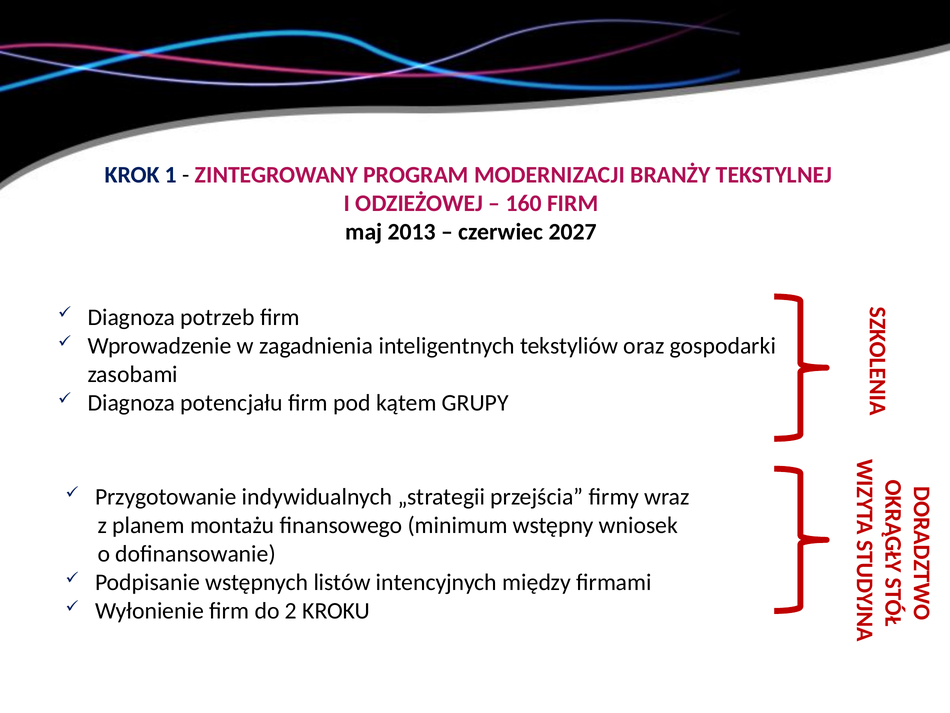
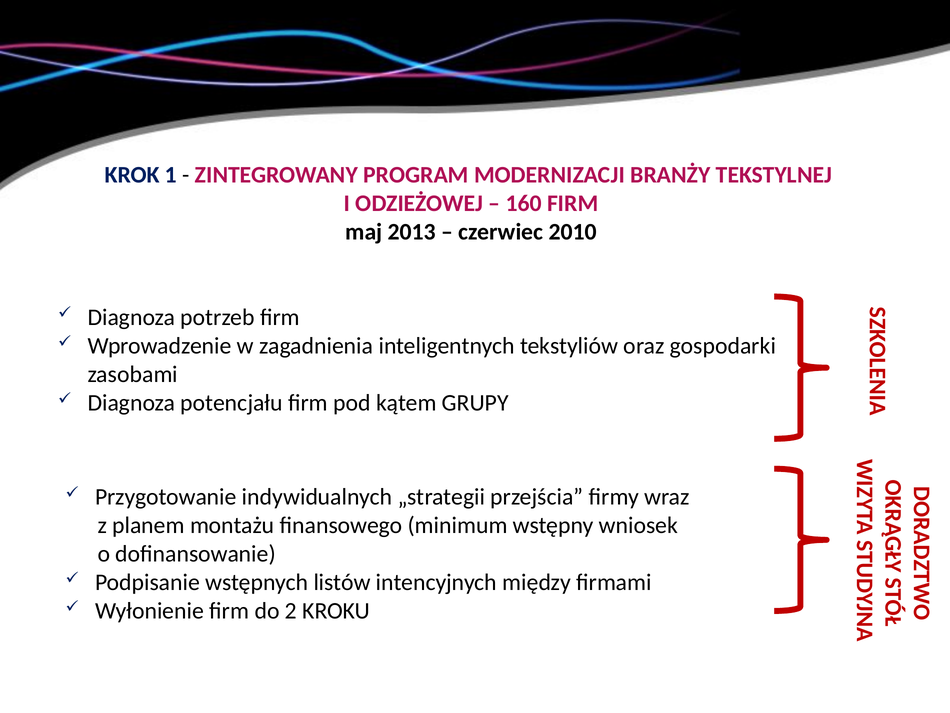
2027: 2027 -> 2010
